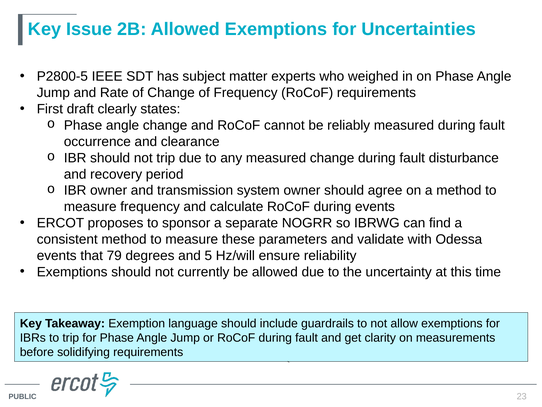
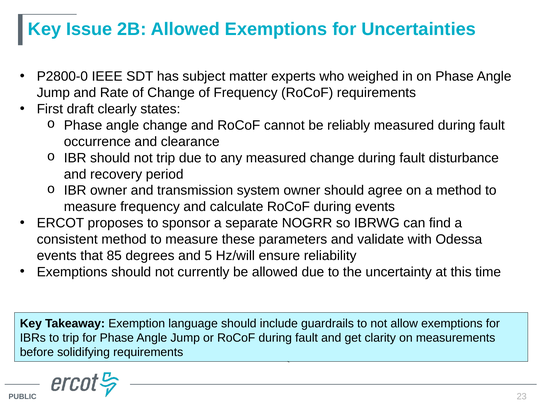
P2800-5: P2800-5 -> P2800-0
79: 79 -> 85
